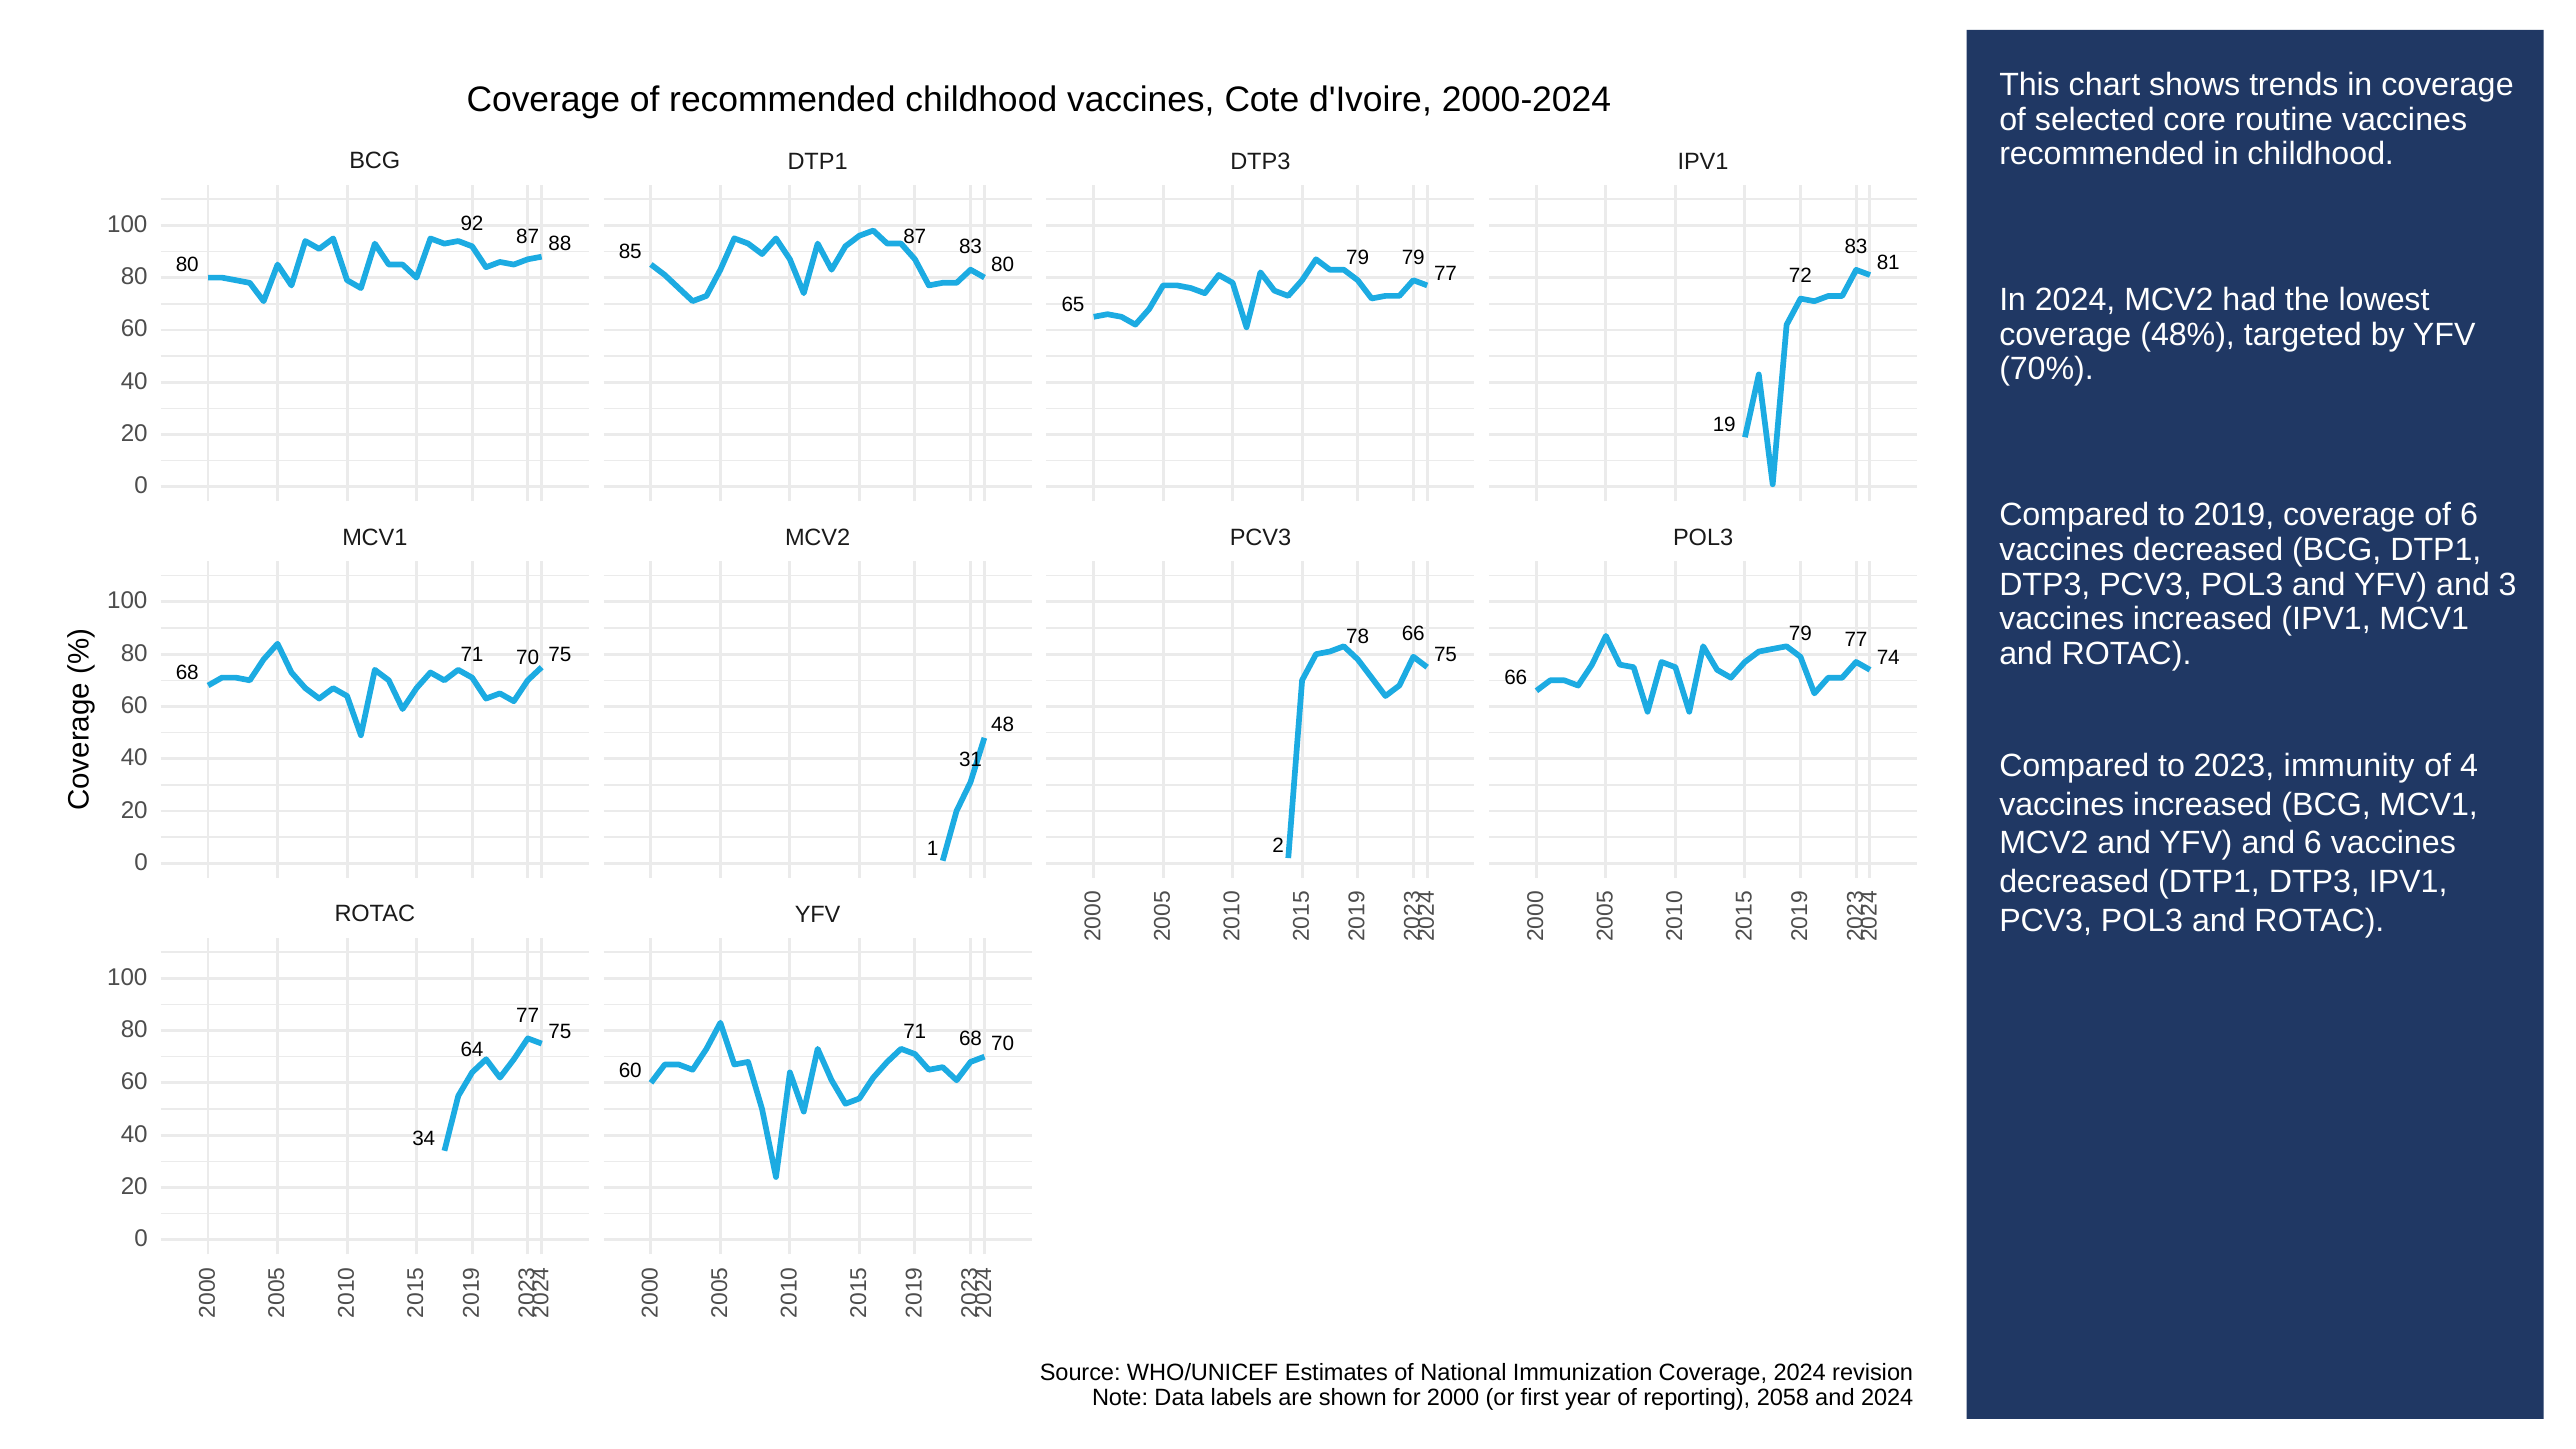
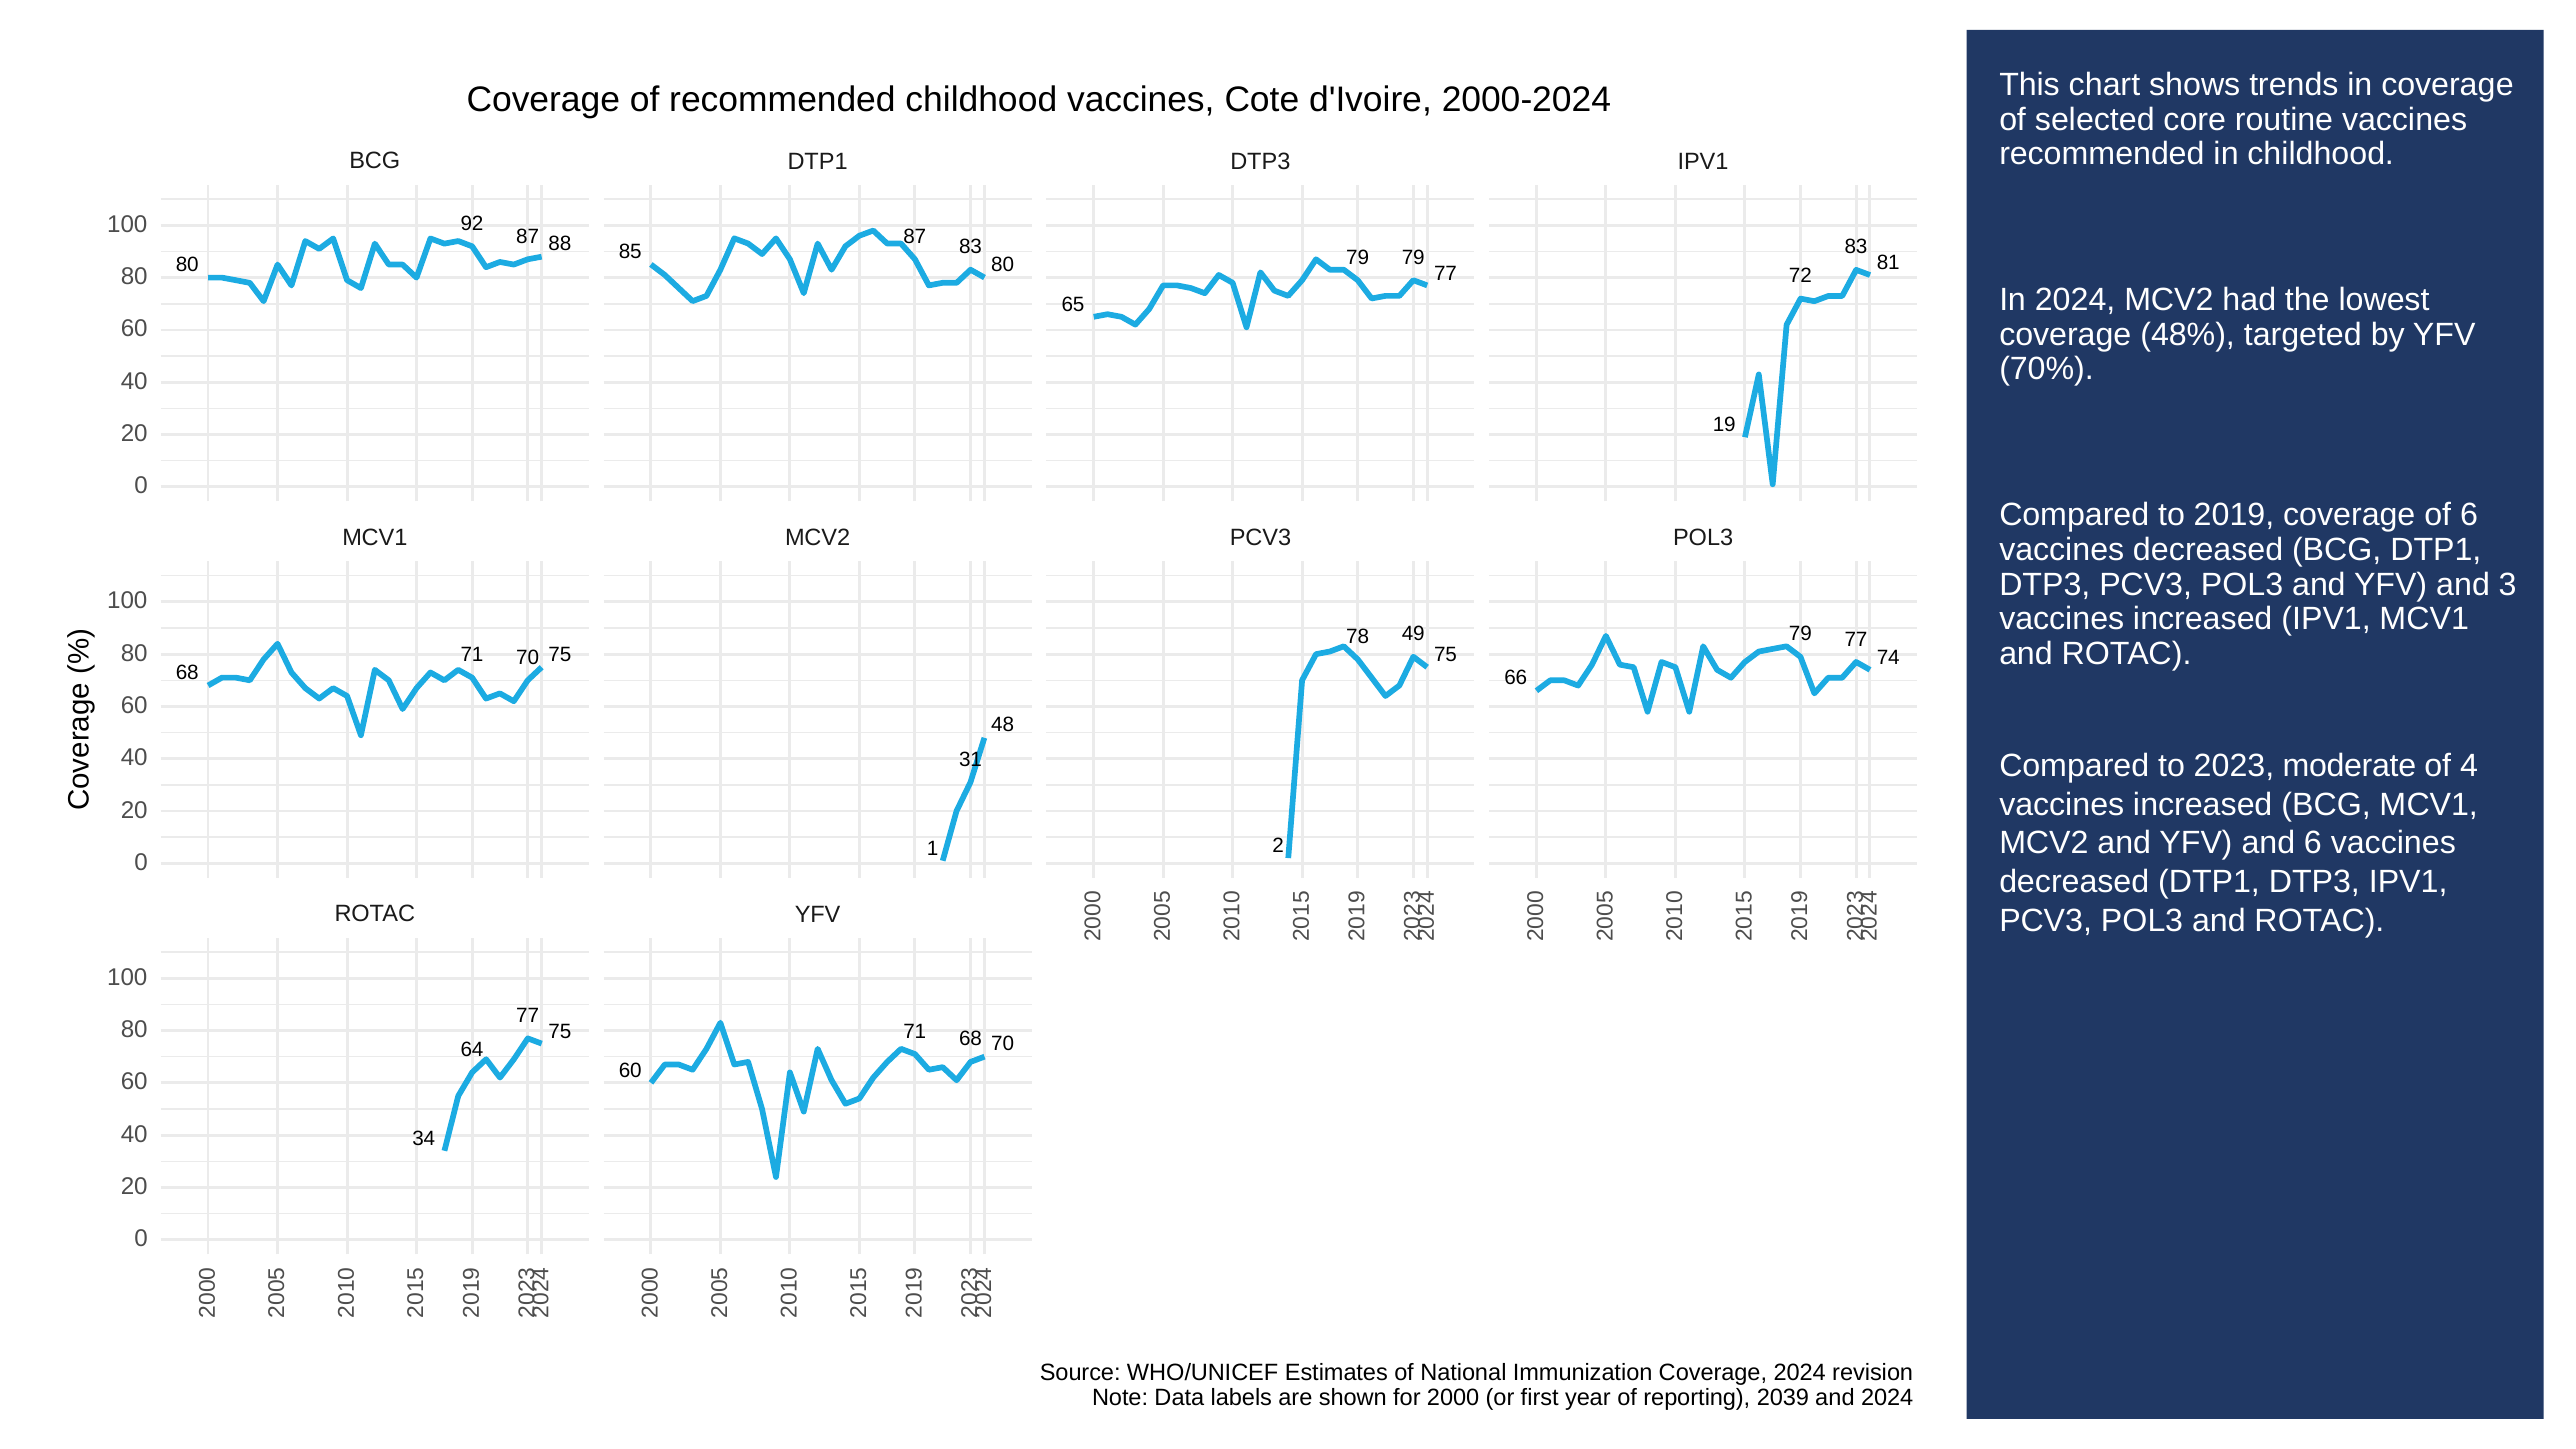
78 66: 66 -> 49
immunity: immunity -> moderate
2058: 2058 -> 2039
